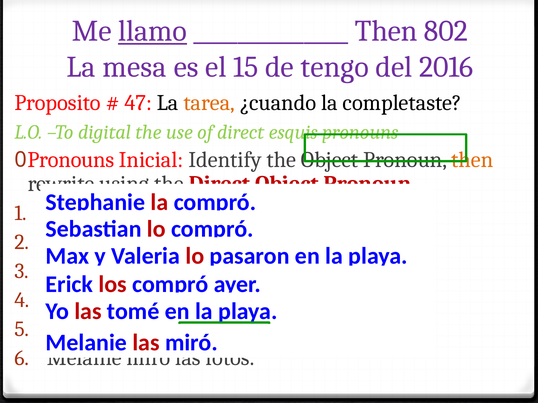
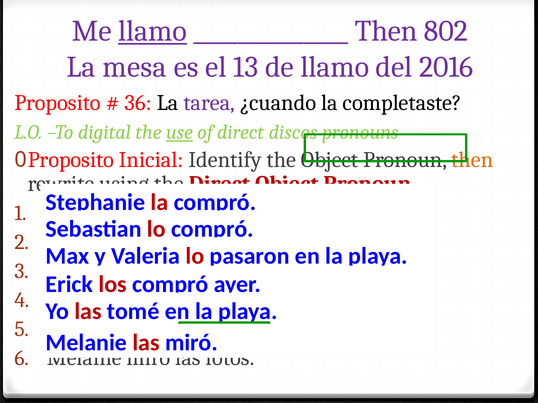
15: 15 -> 13
de tengo: tengo -> llamo
47: 47 -> 36
tarea colour: orange -> purple
use underline: none -> present
esquis: esquis -> discos
Pronouns at (71, 160): Pronouns -> Proposito
